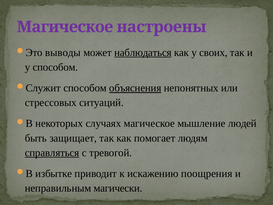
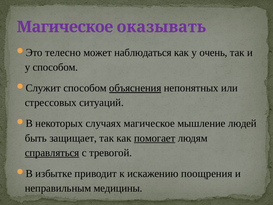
настроены: настроены -> оказывать
выводы: выводы -> телесно
наблюдаться underline: present -> none
своих: своих -> очень
помогает underline: none -> present
магически: магически -> медицины
